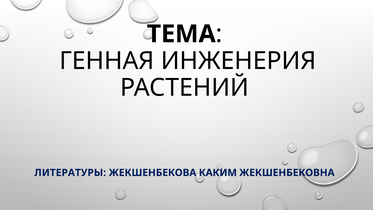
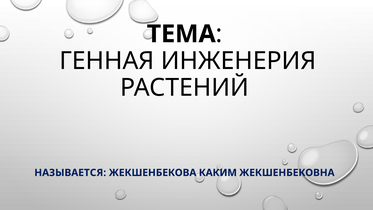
ЛИТЕРАТУРЫ: ЛИТЕРАТУРЫ -> НАЗЫВАЕТСЯ
